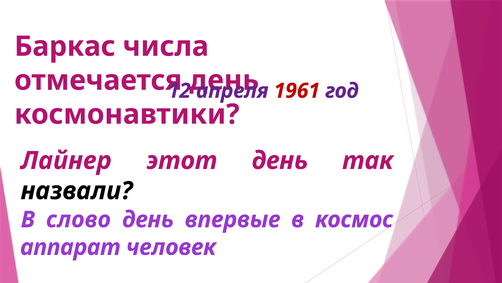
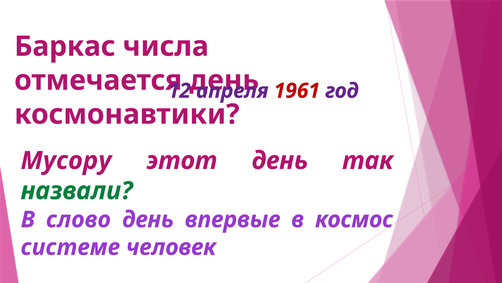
Лайнер: Лайнер -> Мусору
назвали colour: black -> green
аппарат: аппарат -> системе
